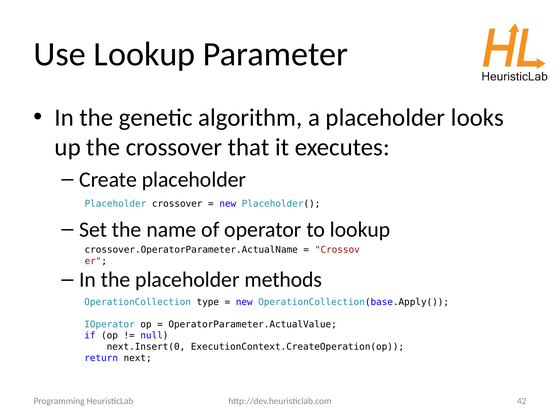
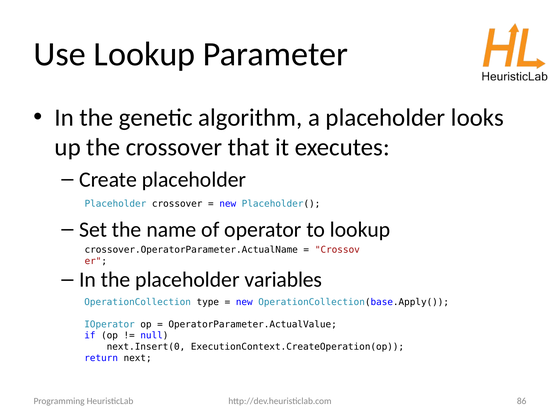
methods: methods -> variables
42: 42 -> 86
